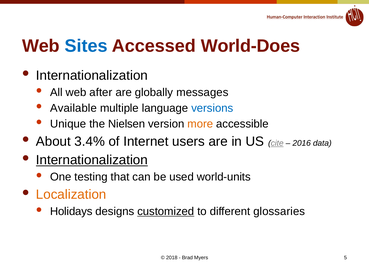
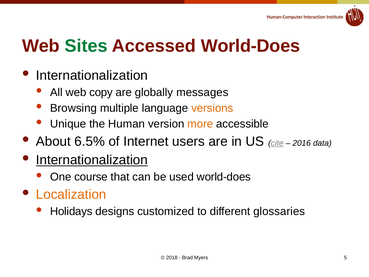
Sites colour: blue -> green
after: after -> copy
Available: Available -> Browsing
versions colour: blue -> orange
Nielsen: Nielsen -> Human
3.4%: 3.4% -> 6.5%
testing: testing -> course
used world-units: world-units -> world-does
customized underline: present -> none
